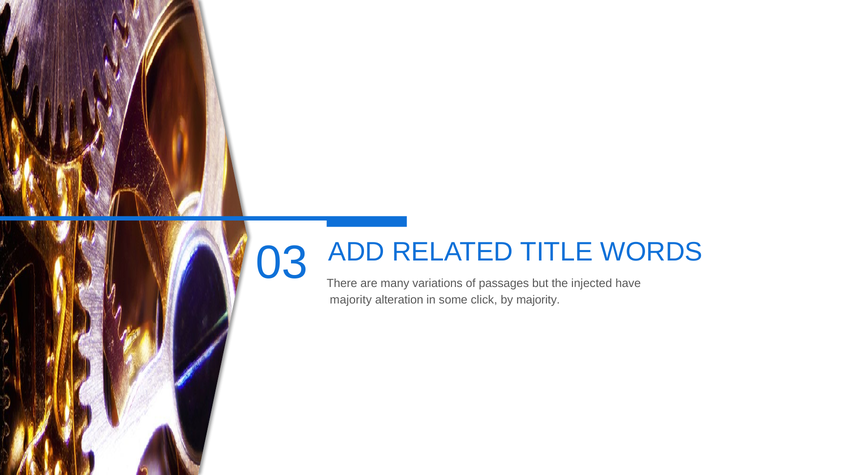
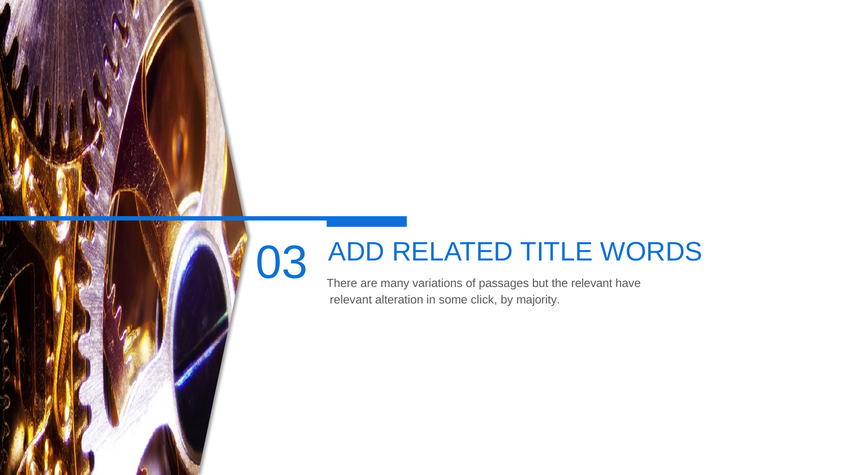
the injected: injected -> relevant
majority at (351, 300): majority -> relevant
